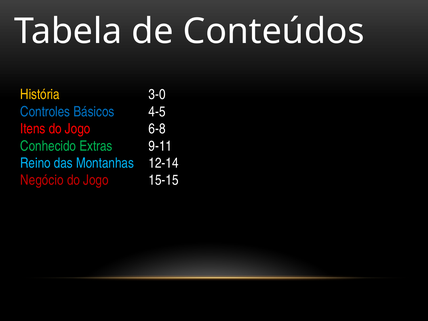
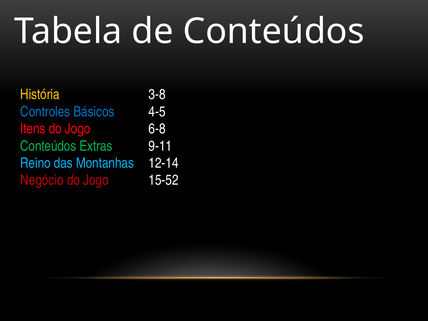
3-0: 3-0 -> 3-8
Conhecido at (48, 146): Conhecido -> Conteúdos
15-15: 15-15 -> 15-52
